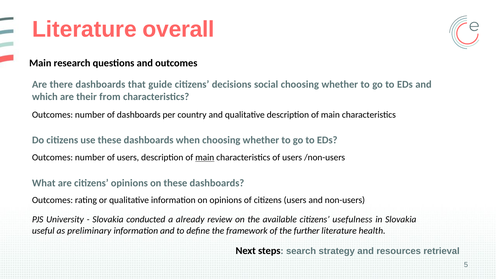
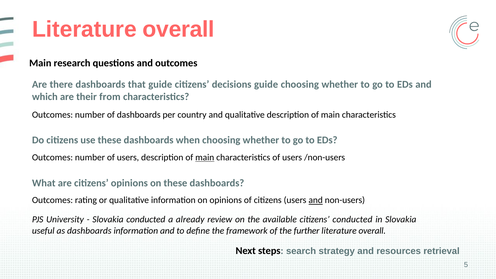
decisions social: social -> guide
and at (316, 200) underline: none -> present
citizens usefulness: usefulness -> conducted
as preliminary: preliminary -> dashboards
health at (372, 231): health -> overall
